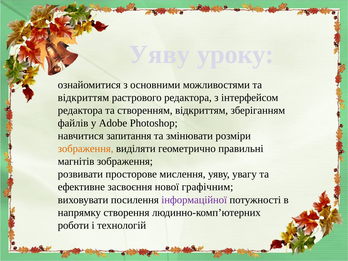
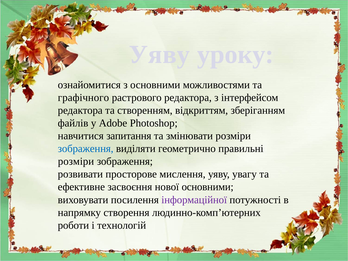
відкриттям at (83, 98): відкриттям -> графічного
зображення at (86, 149) colour: orange -> blue
магнітів at (76, 161): магнітів -> розміри
нової графічним: графічним -> основними
